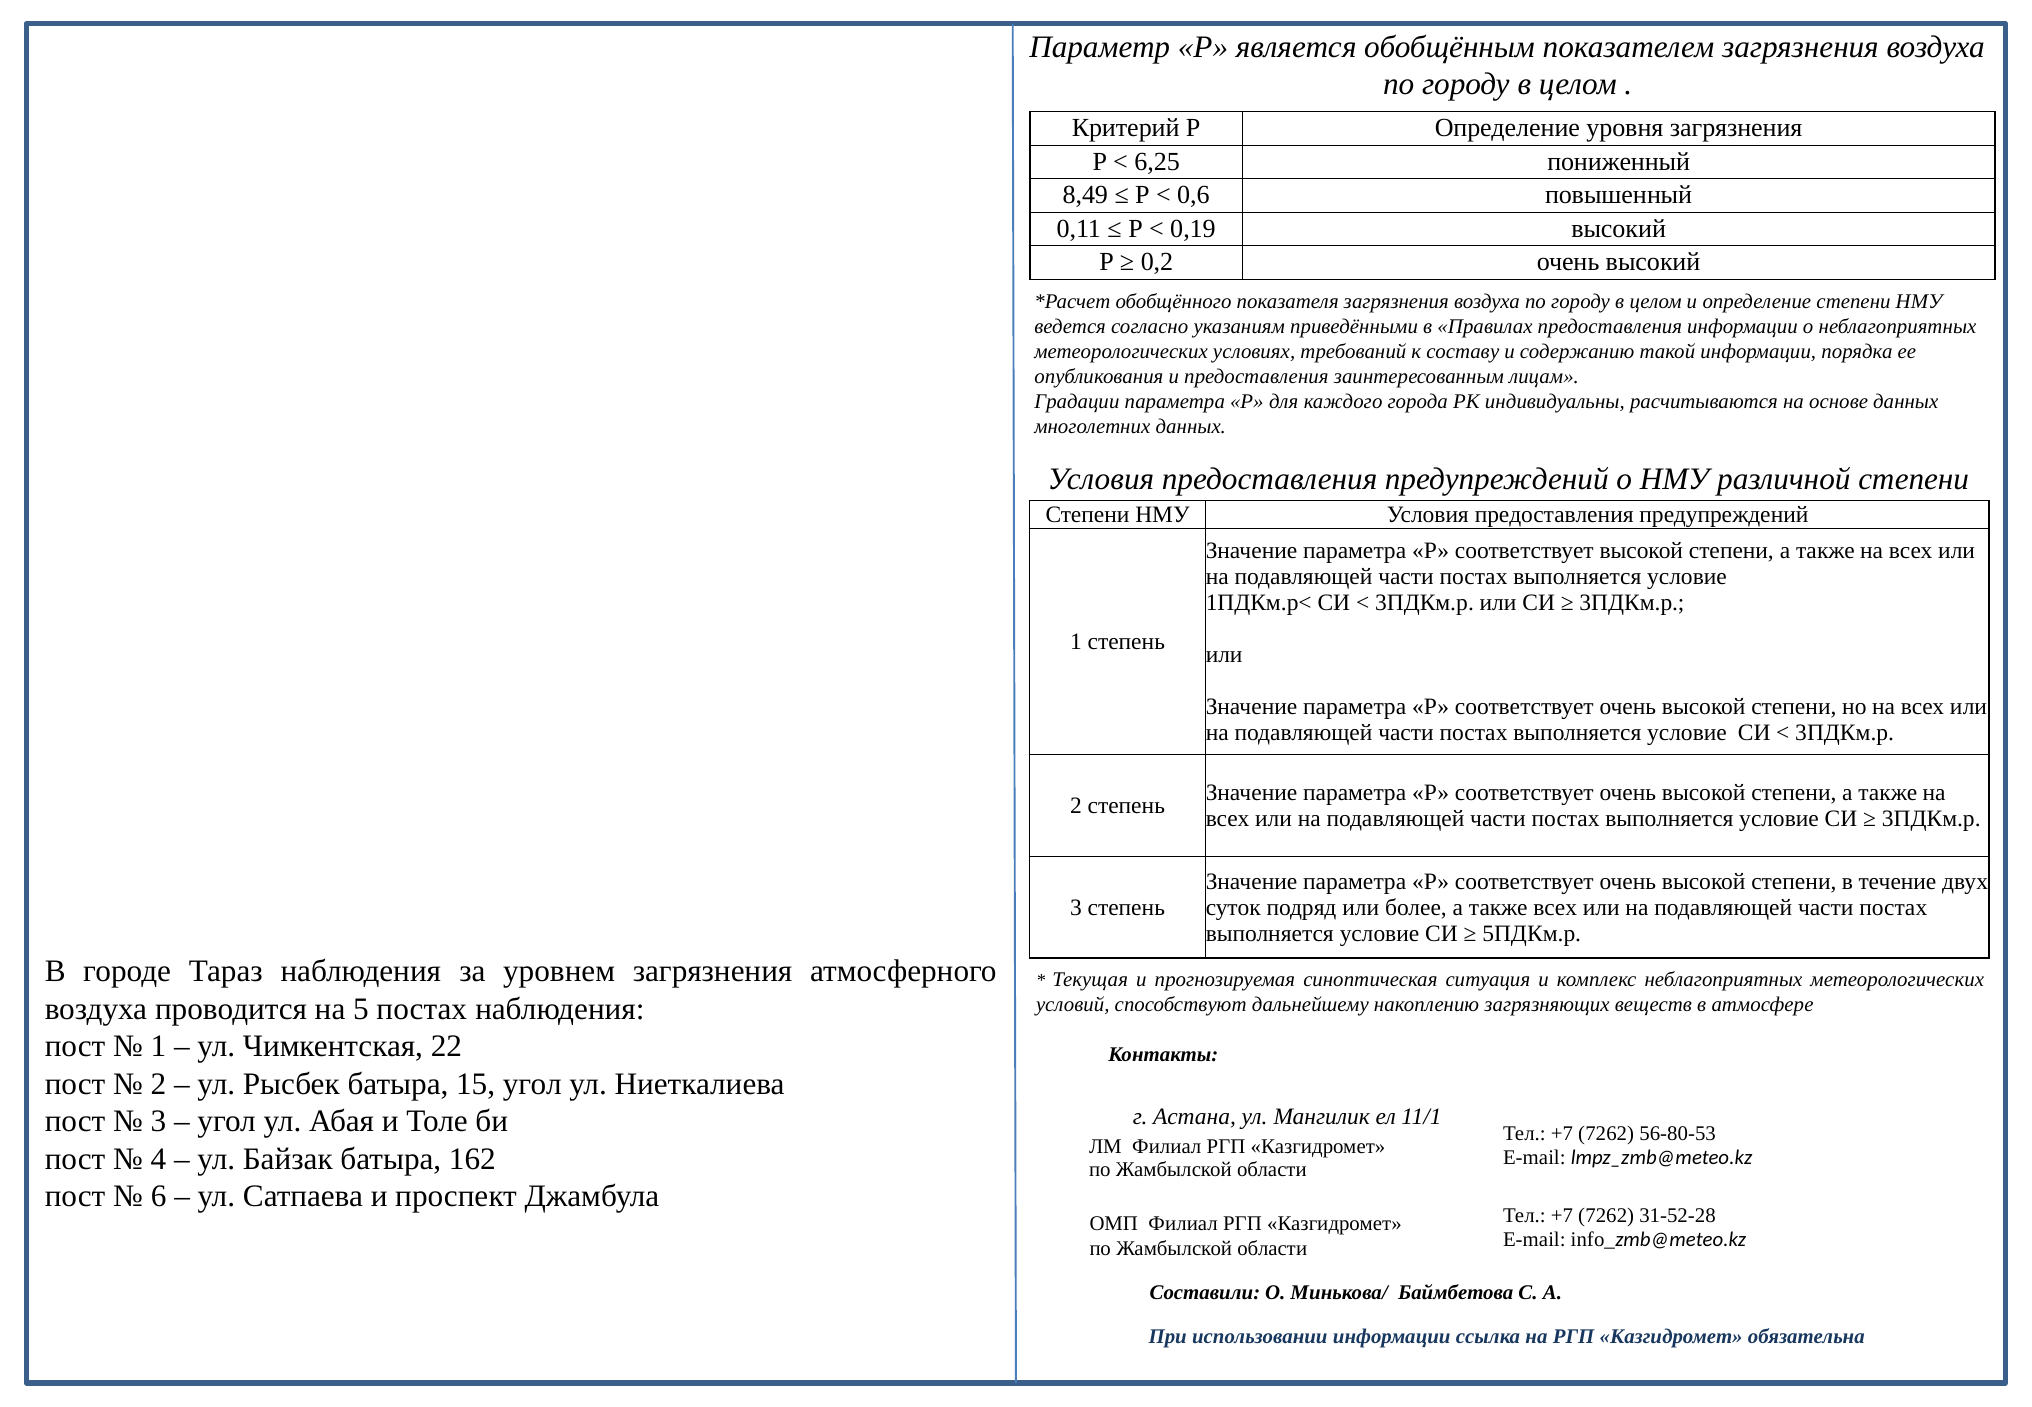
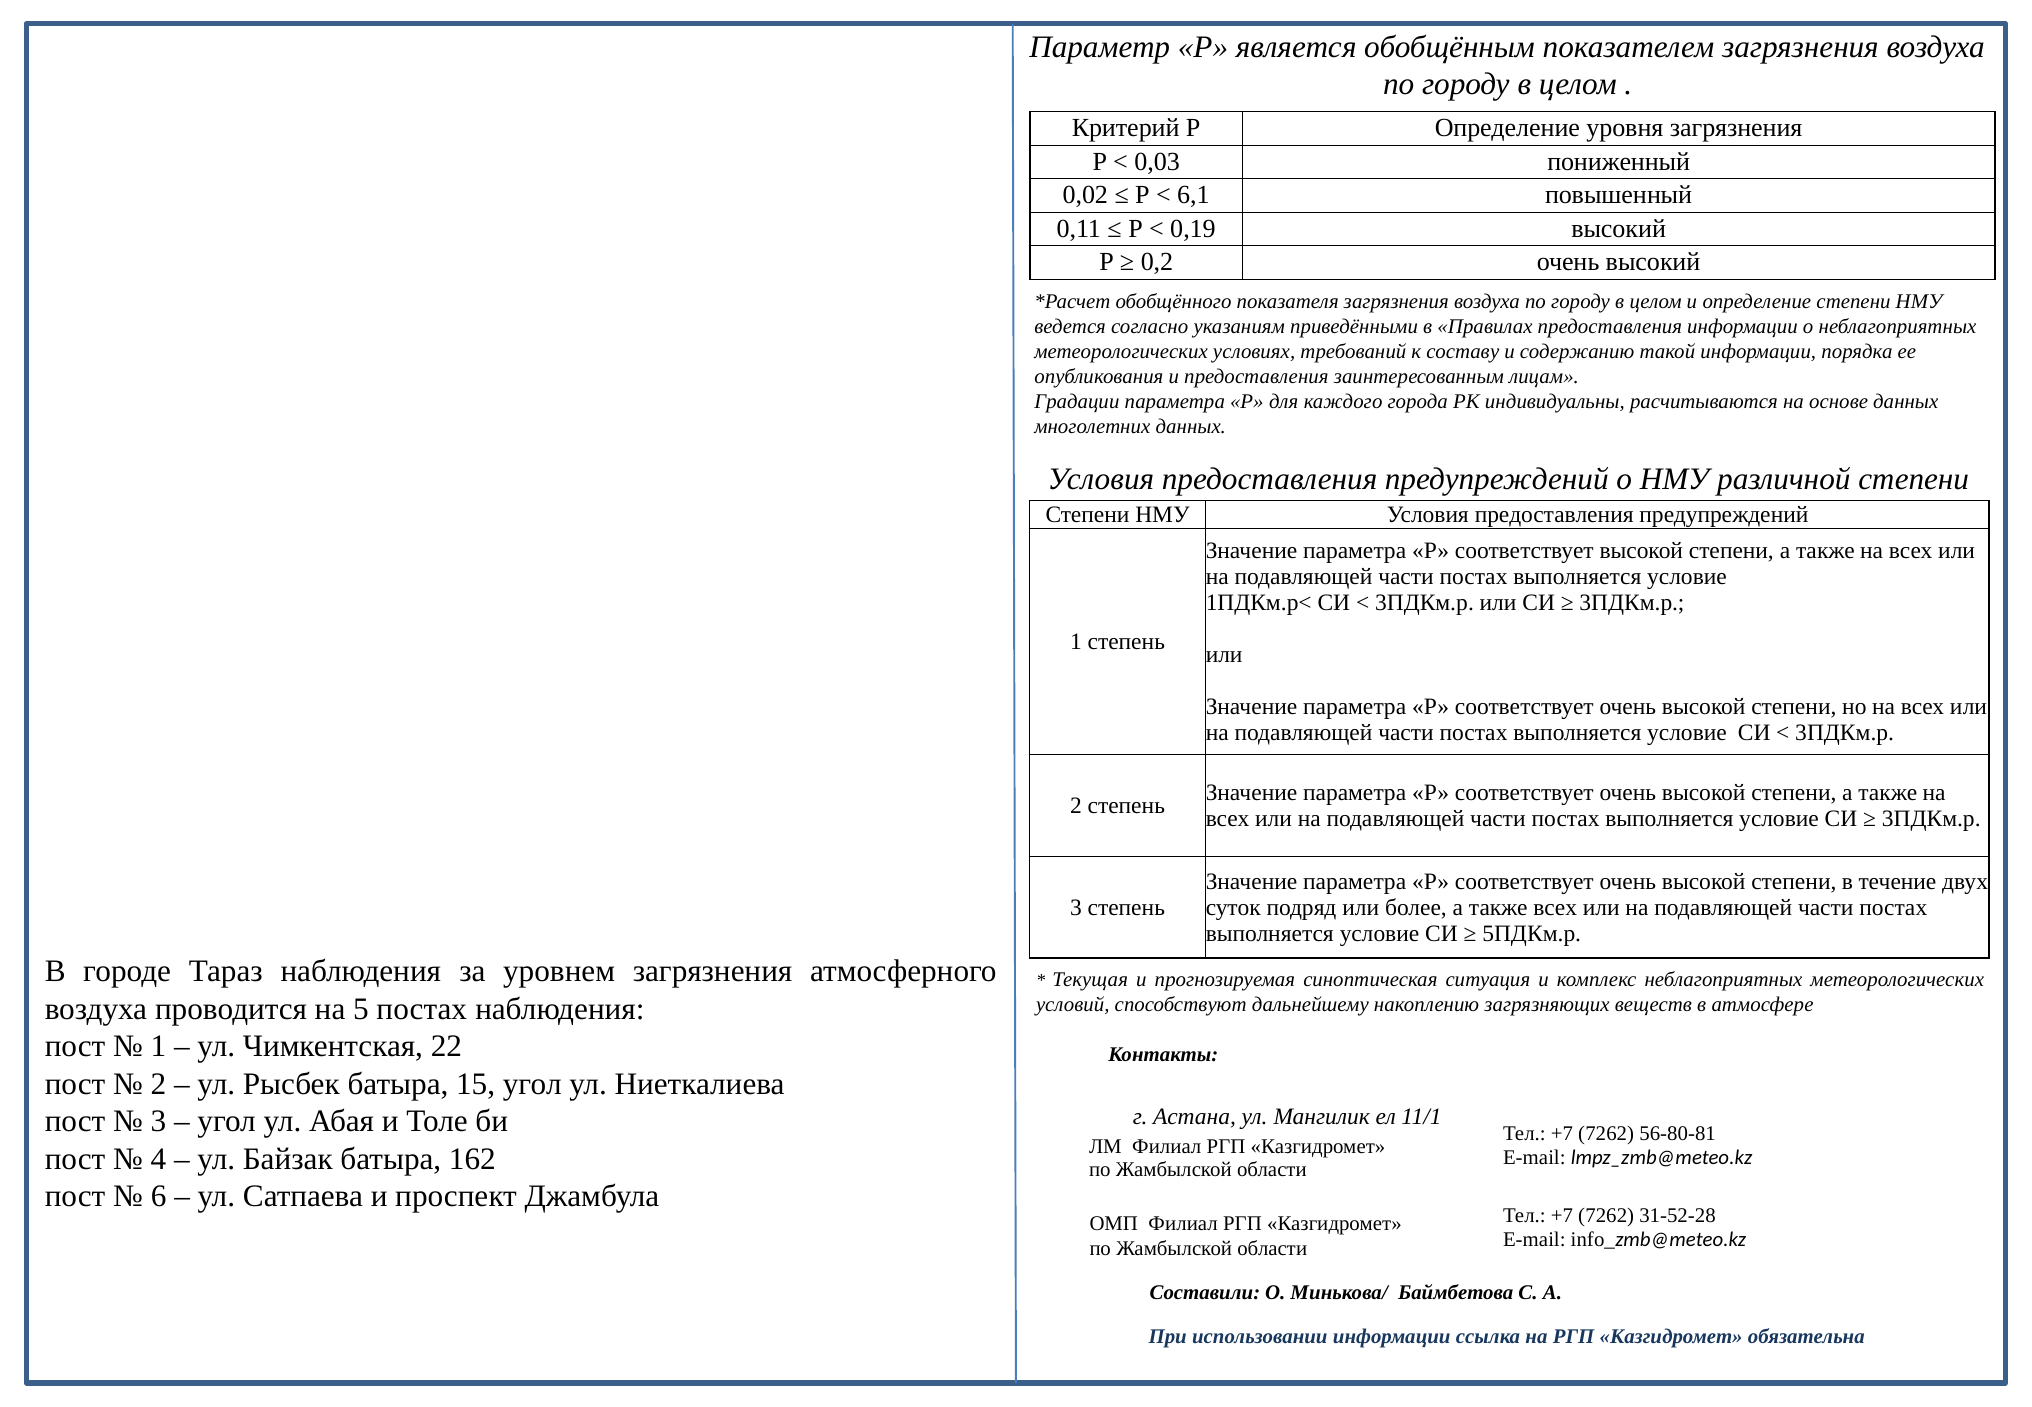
6,25: 6,25 -> 0,03
8,49: 8,49 -> 0,02
0,6: 0,6 -> 6,1
56-80-53: 56-80-53 -> 56-80-81
